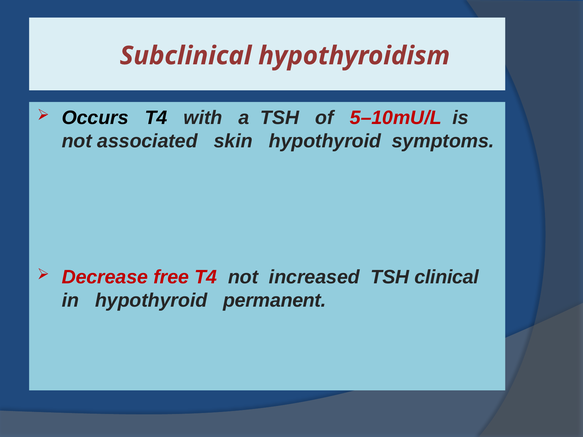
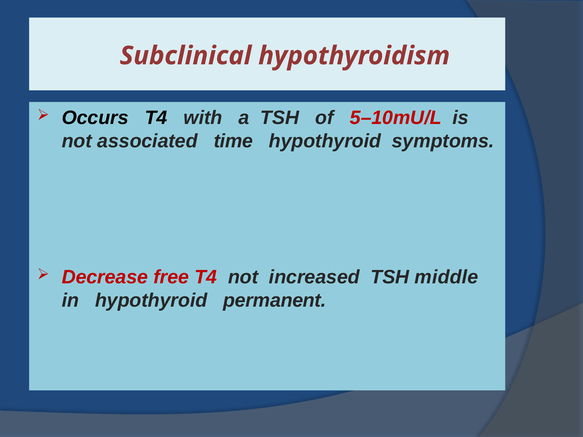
skin: skin -> time
clinical: clinical -> middle
